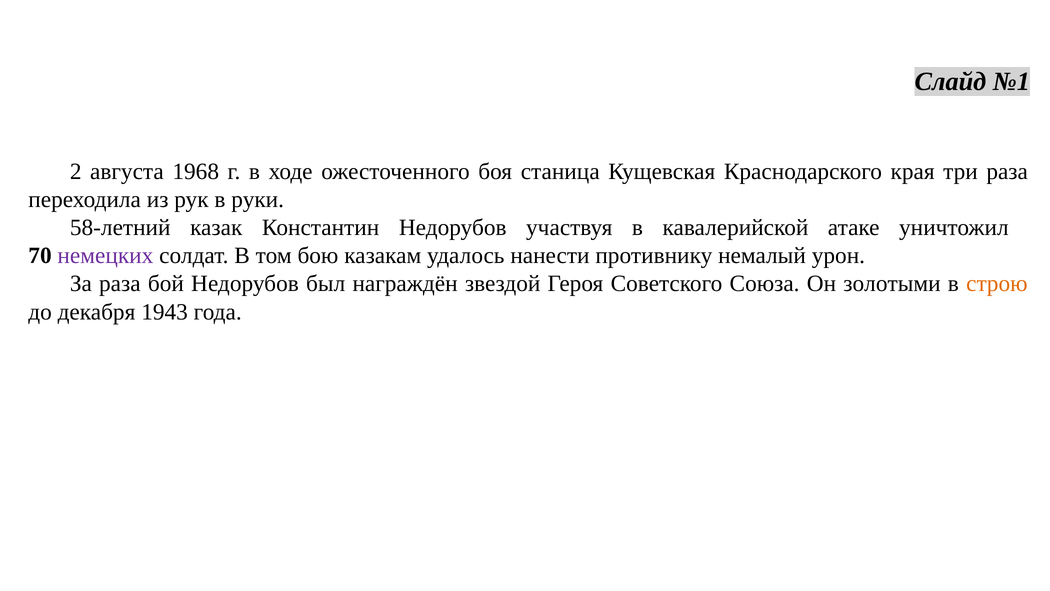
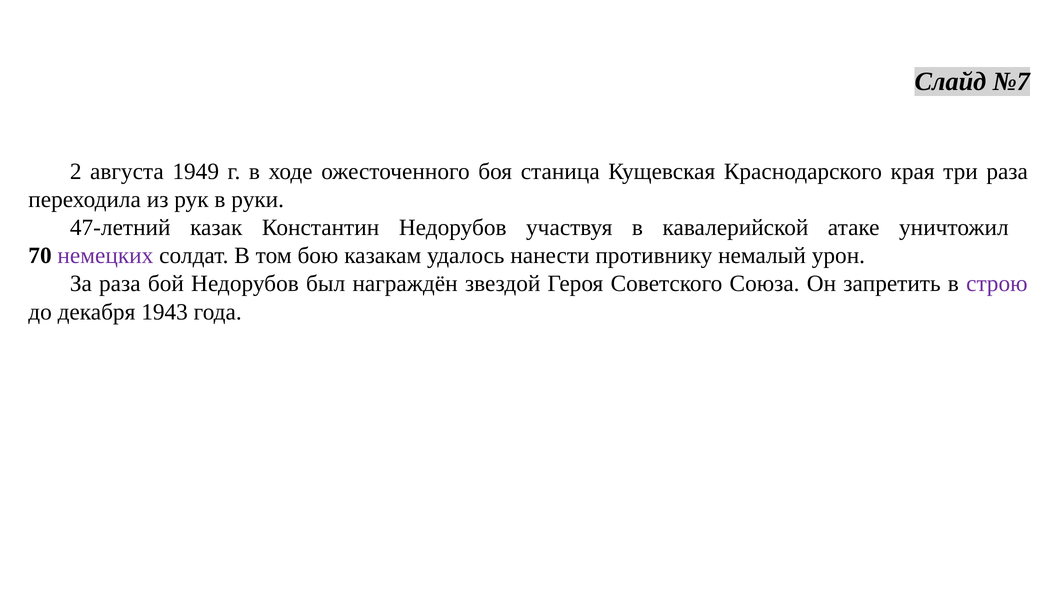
№1: №1 -> №7
1968: 1968 -> 1949
58-летний: 58-летний -> 47-летний
золотыми: золотыми -> запретить
строю colour: orange -> purple
